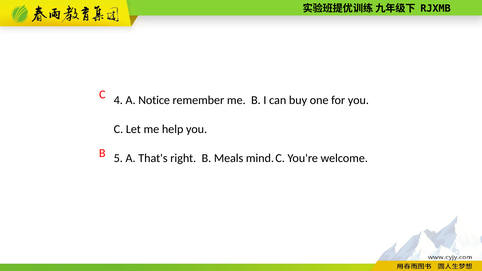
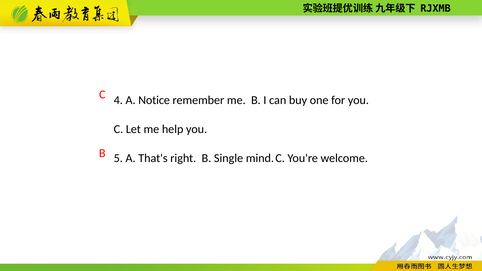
Meals: Meals -> Single
